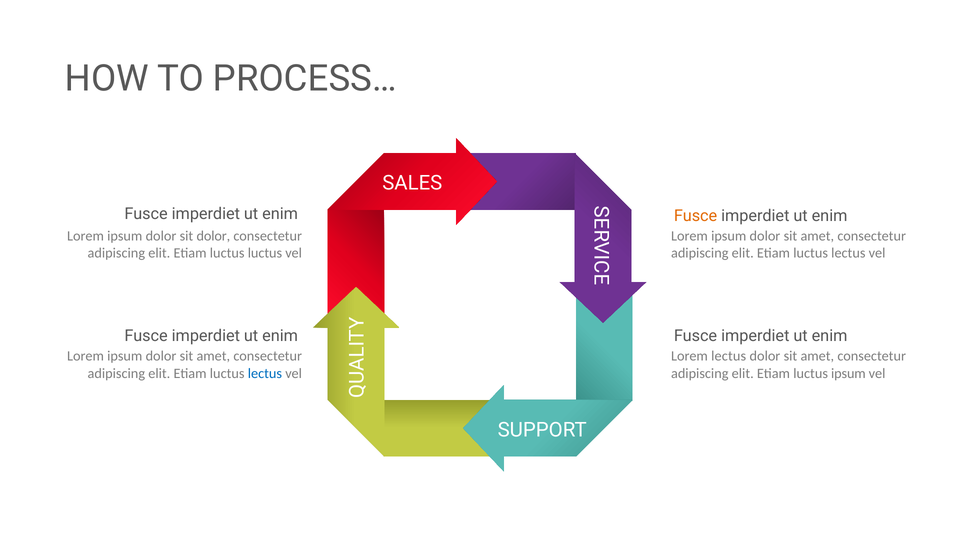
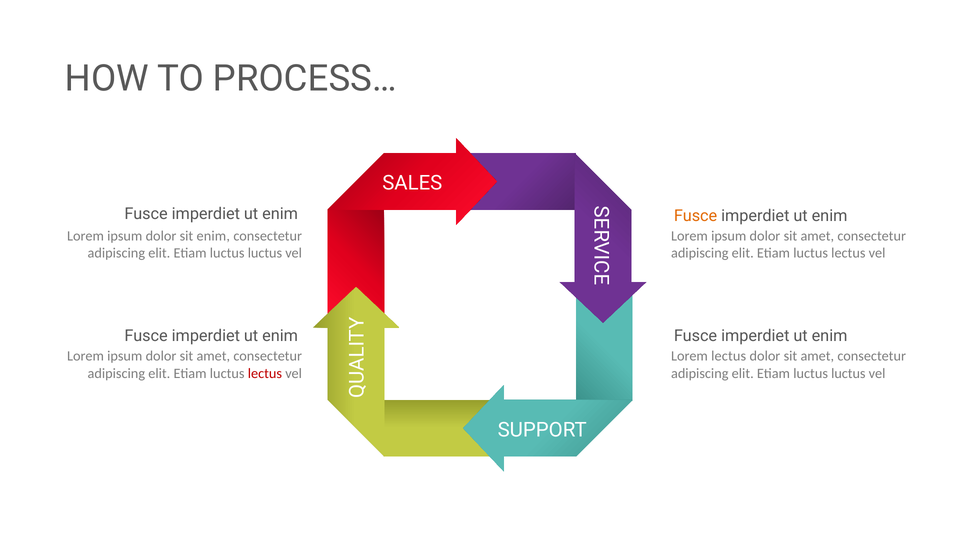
sit dolor: dolor -> enim
lectus at (265, 373) colour: blue -> red
ipsum at (848, 373): ipsum -> luctus
